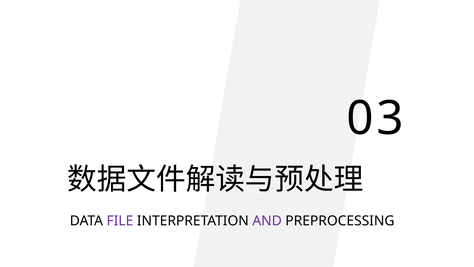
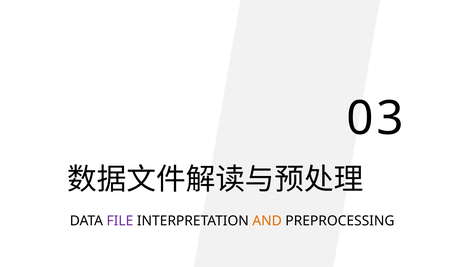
AND colour: purple -> orange
